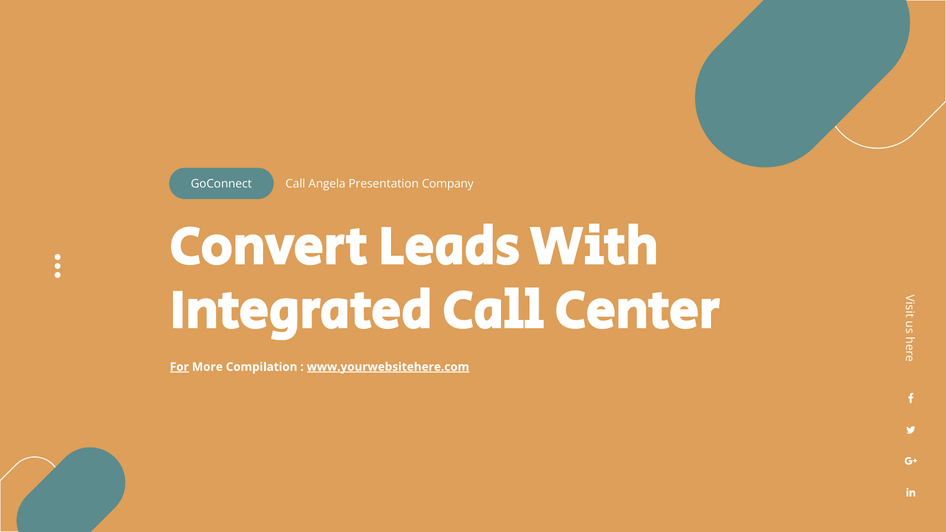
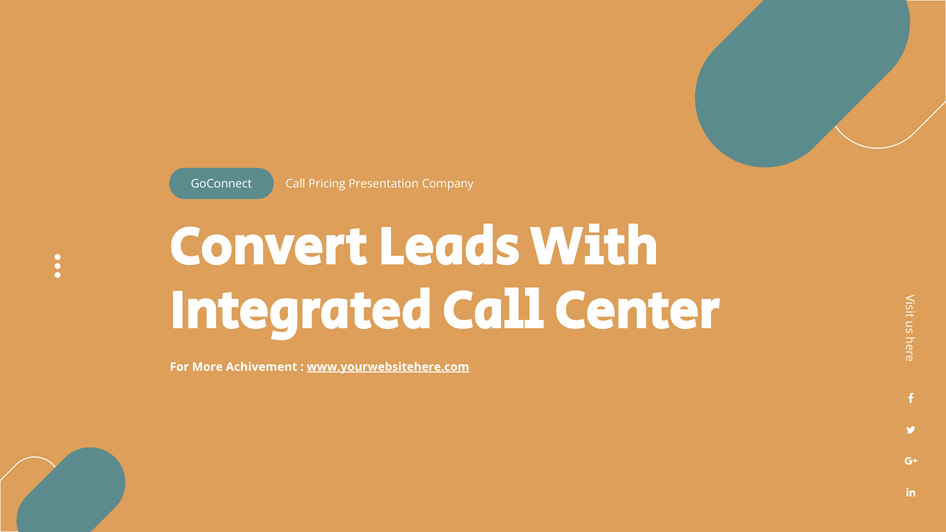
Angela: Angela -> Pricing
For underline: present -> none
Compilation: Compilation -> Achivement
